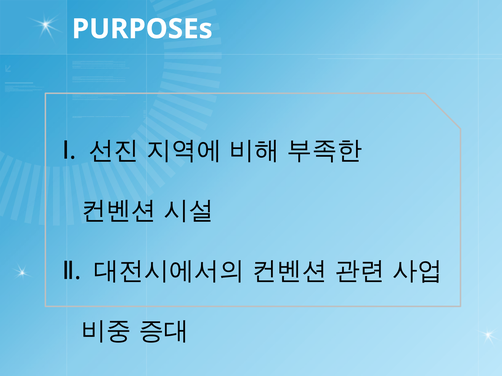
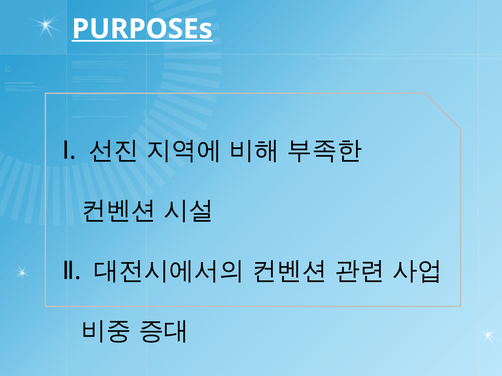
PURPOSEs underline: none -> present
